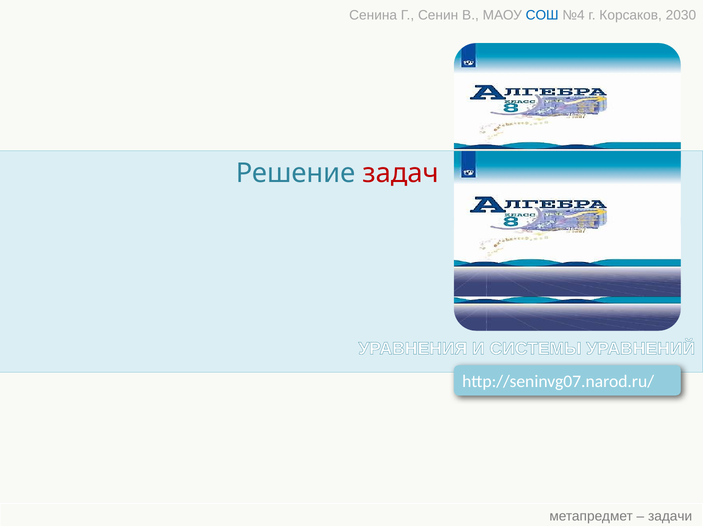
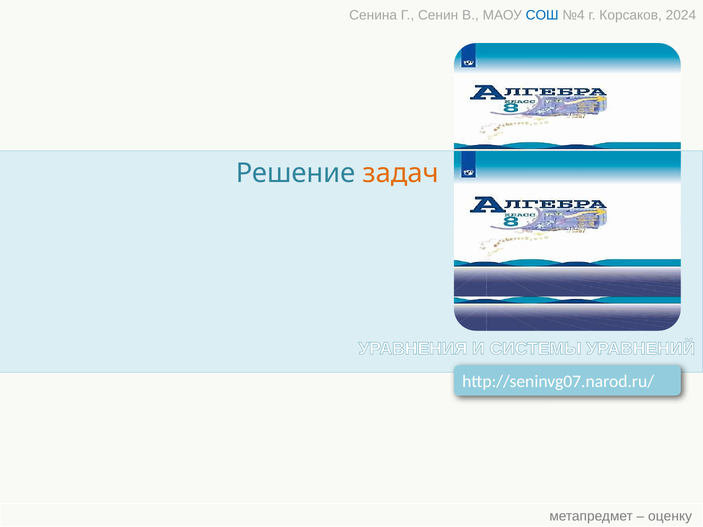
2030: 2030 -> 2024
задач colour: red -> orange
задачи: задачи -> оценку
